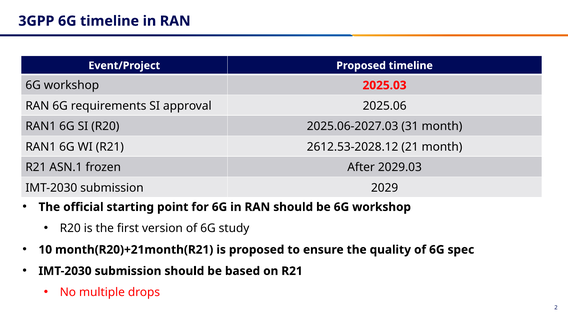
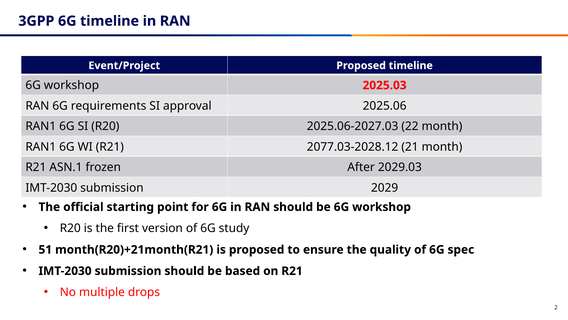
31: 31 -> 22
2612.53-2028.12: 2612.53-2028.12 -> 2077.03-2028.12
10: 10 -> 51
